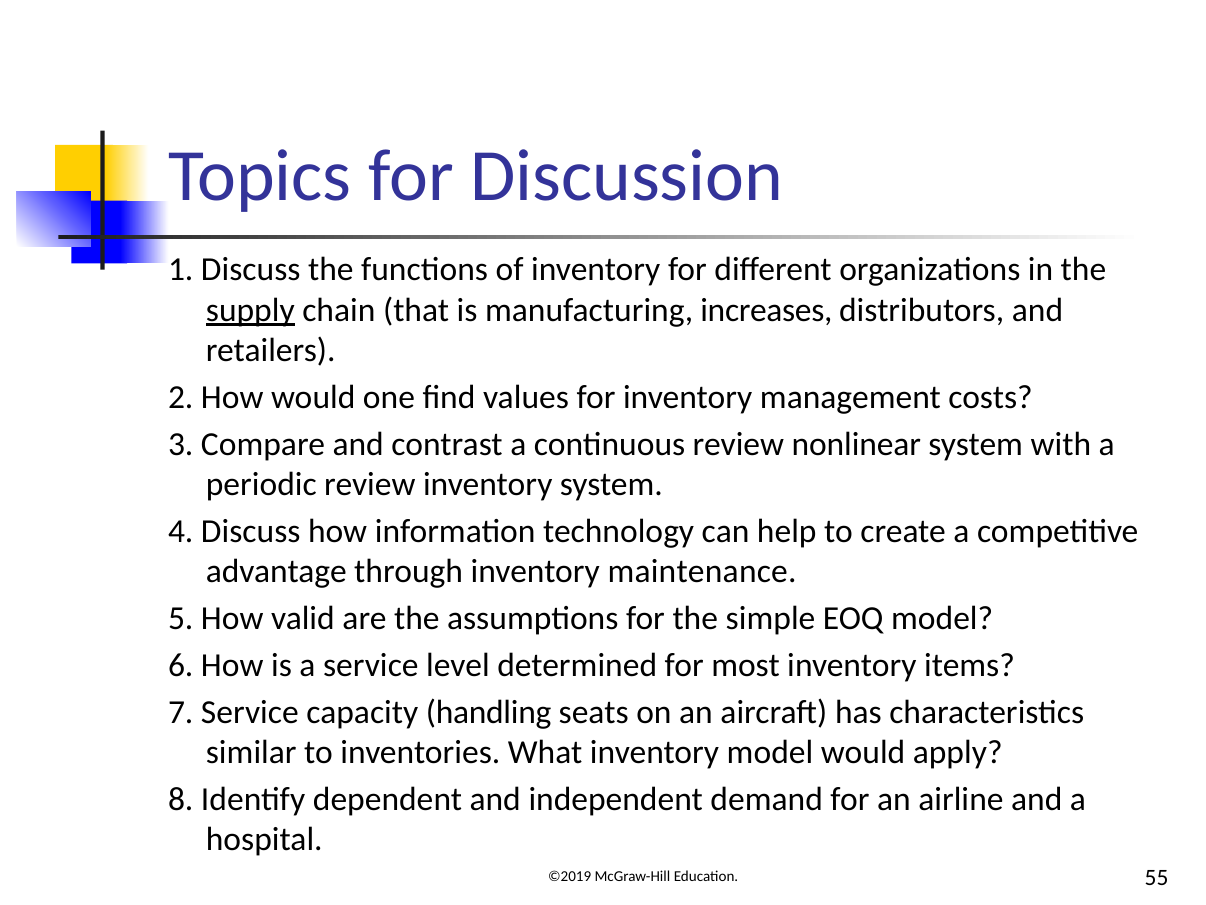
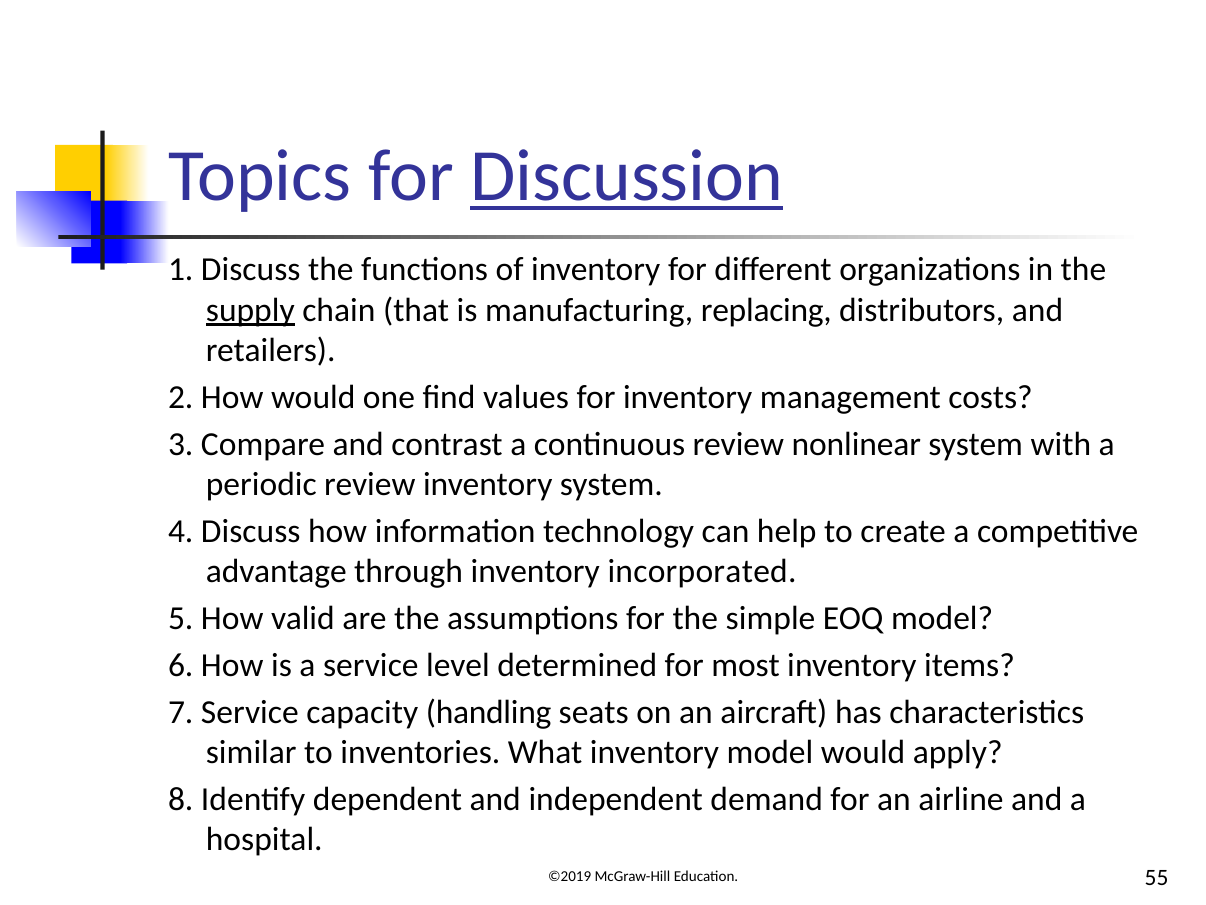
Discussion underline: none -> present
increases: increases -> replacing
maintenance: maintenance -> incorporated
